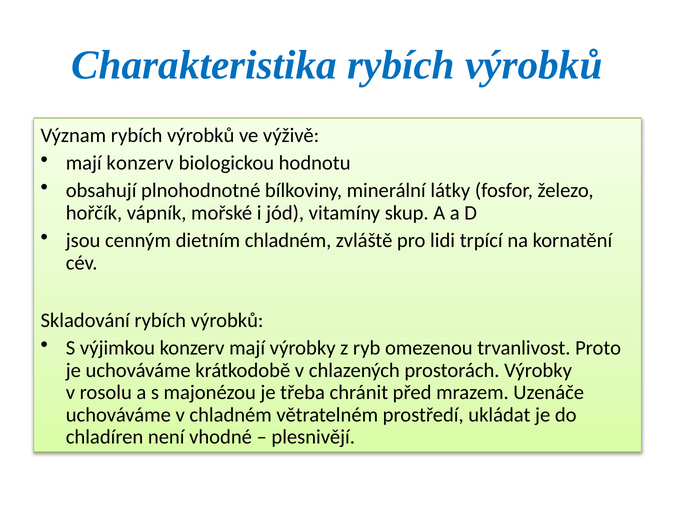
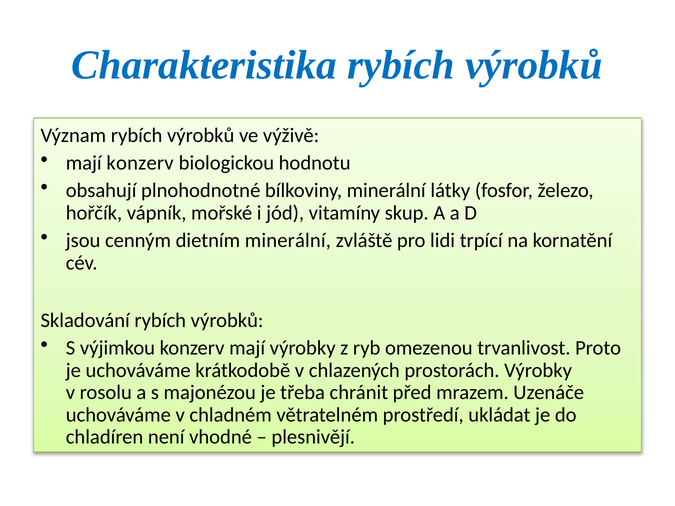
dietním chladném: chladném -> minerální
